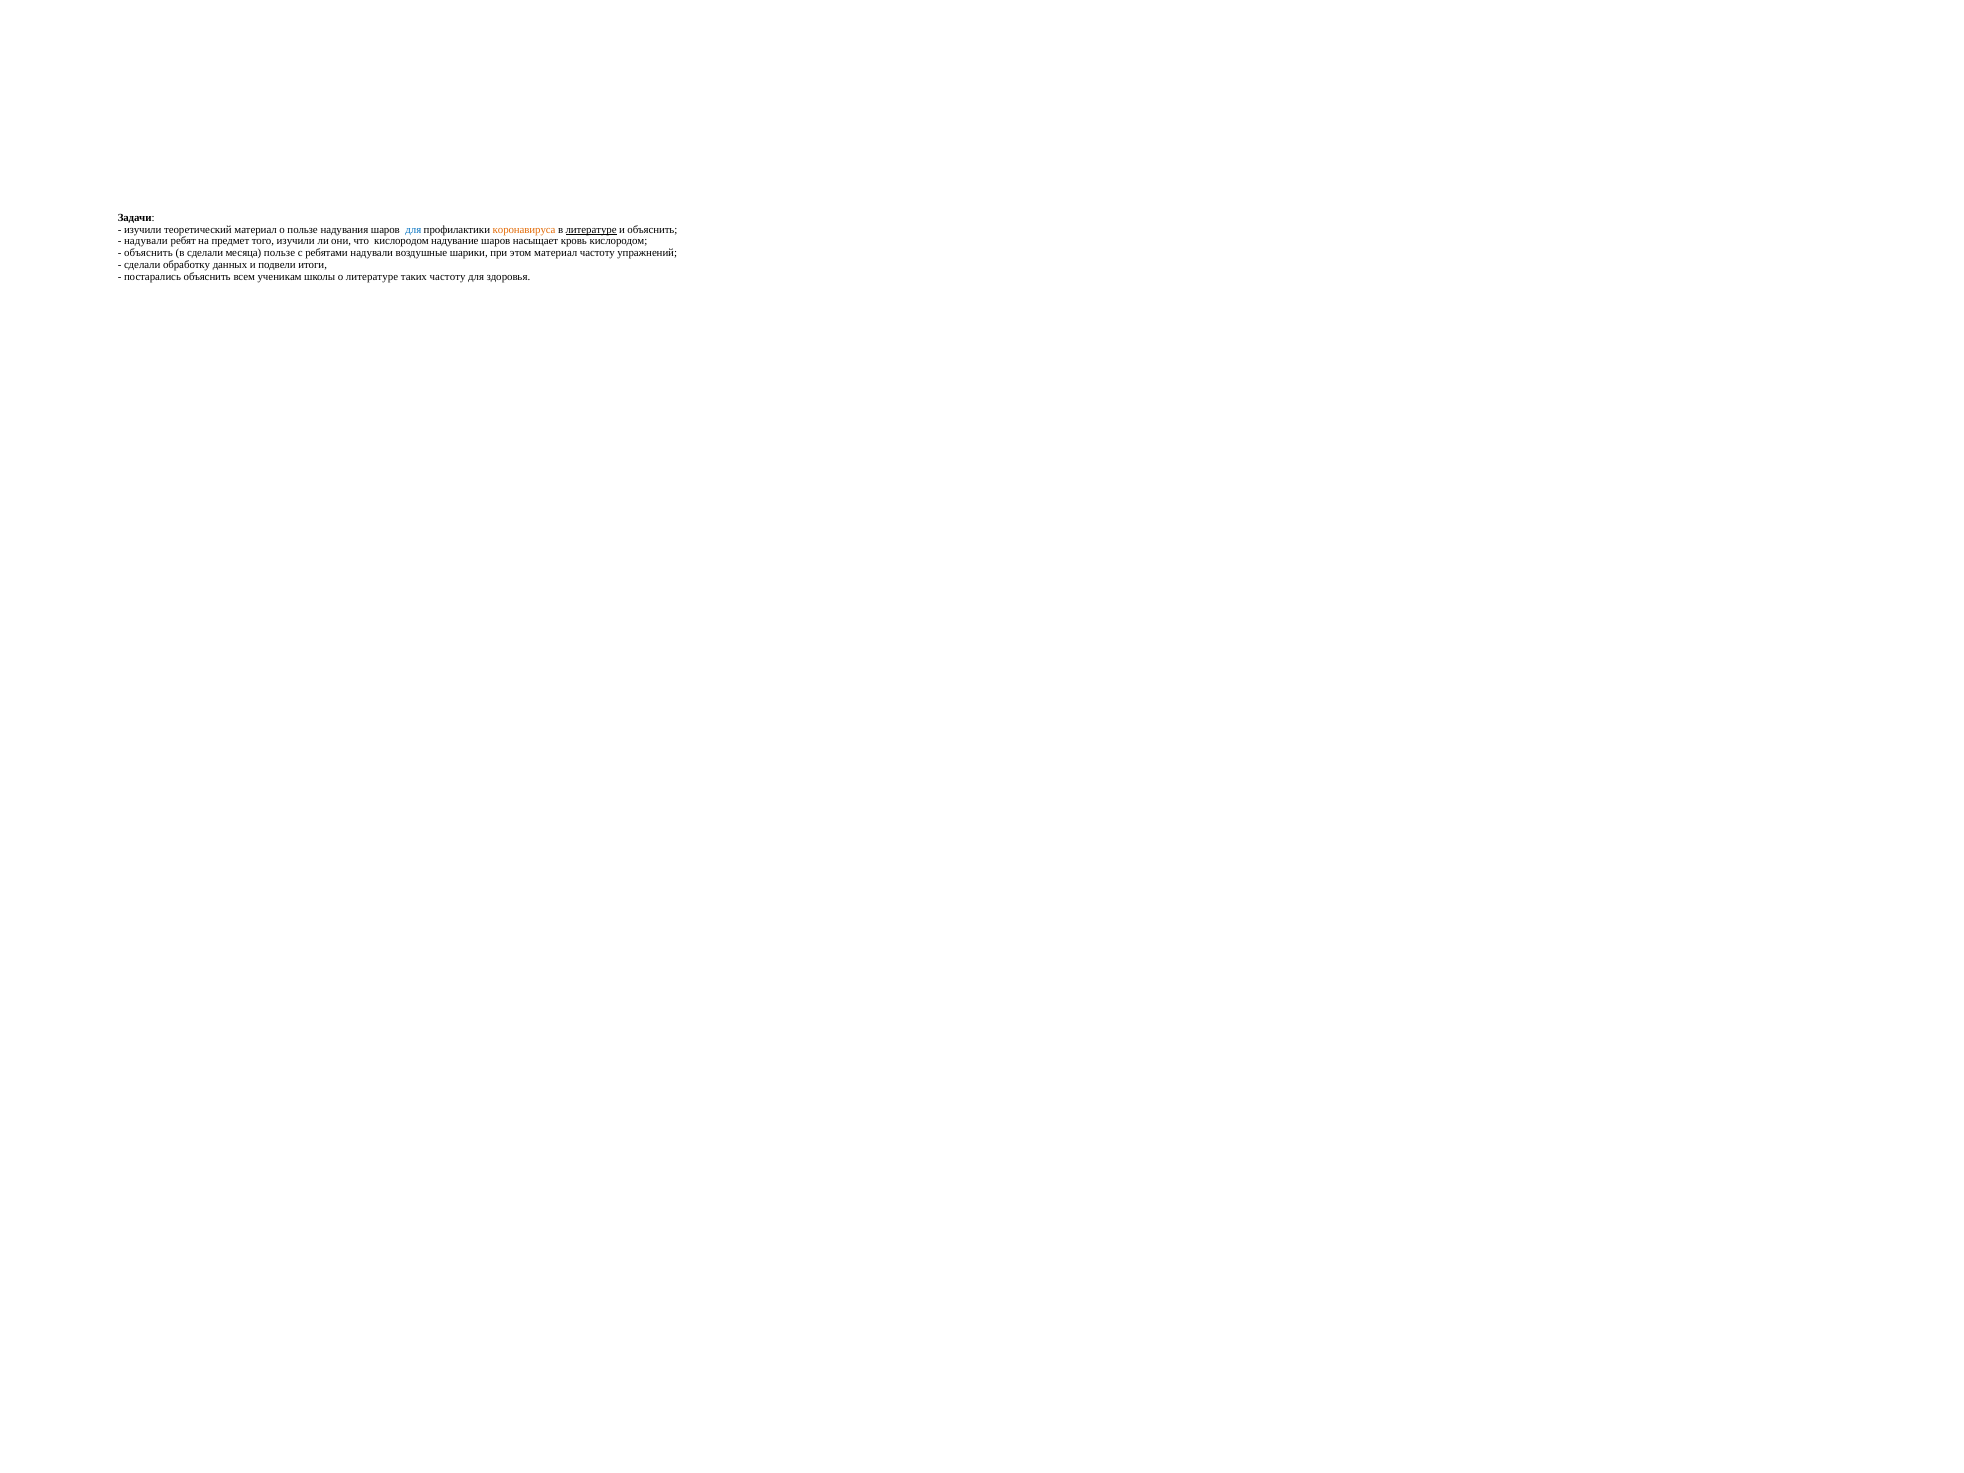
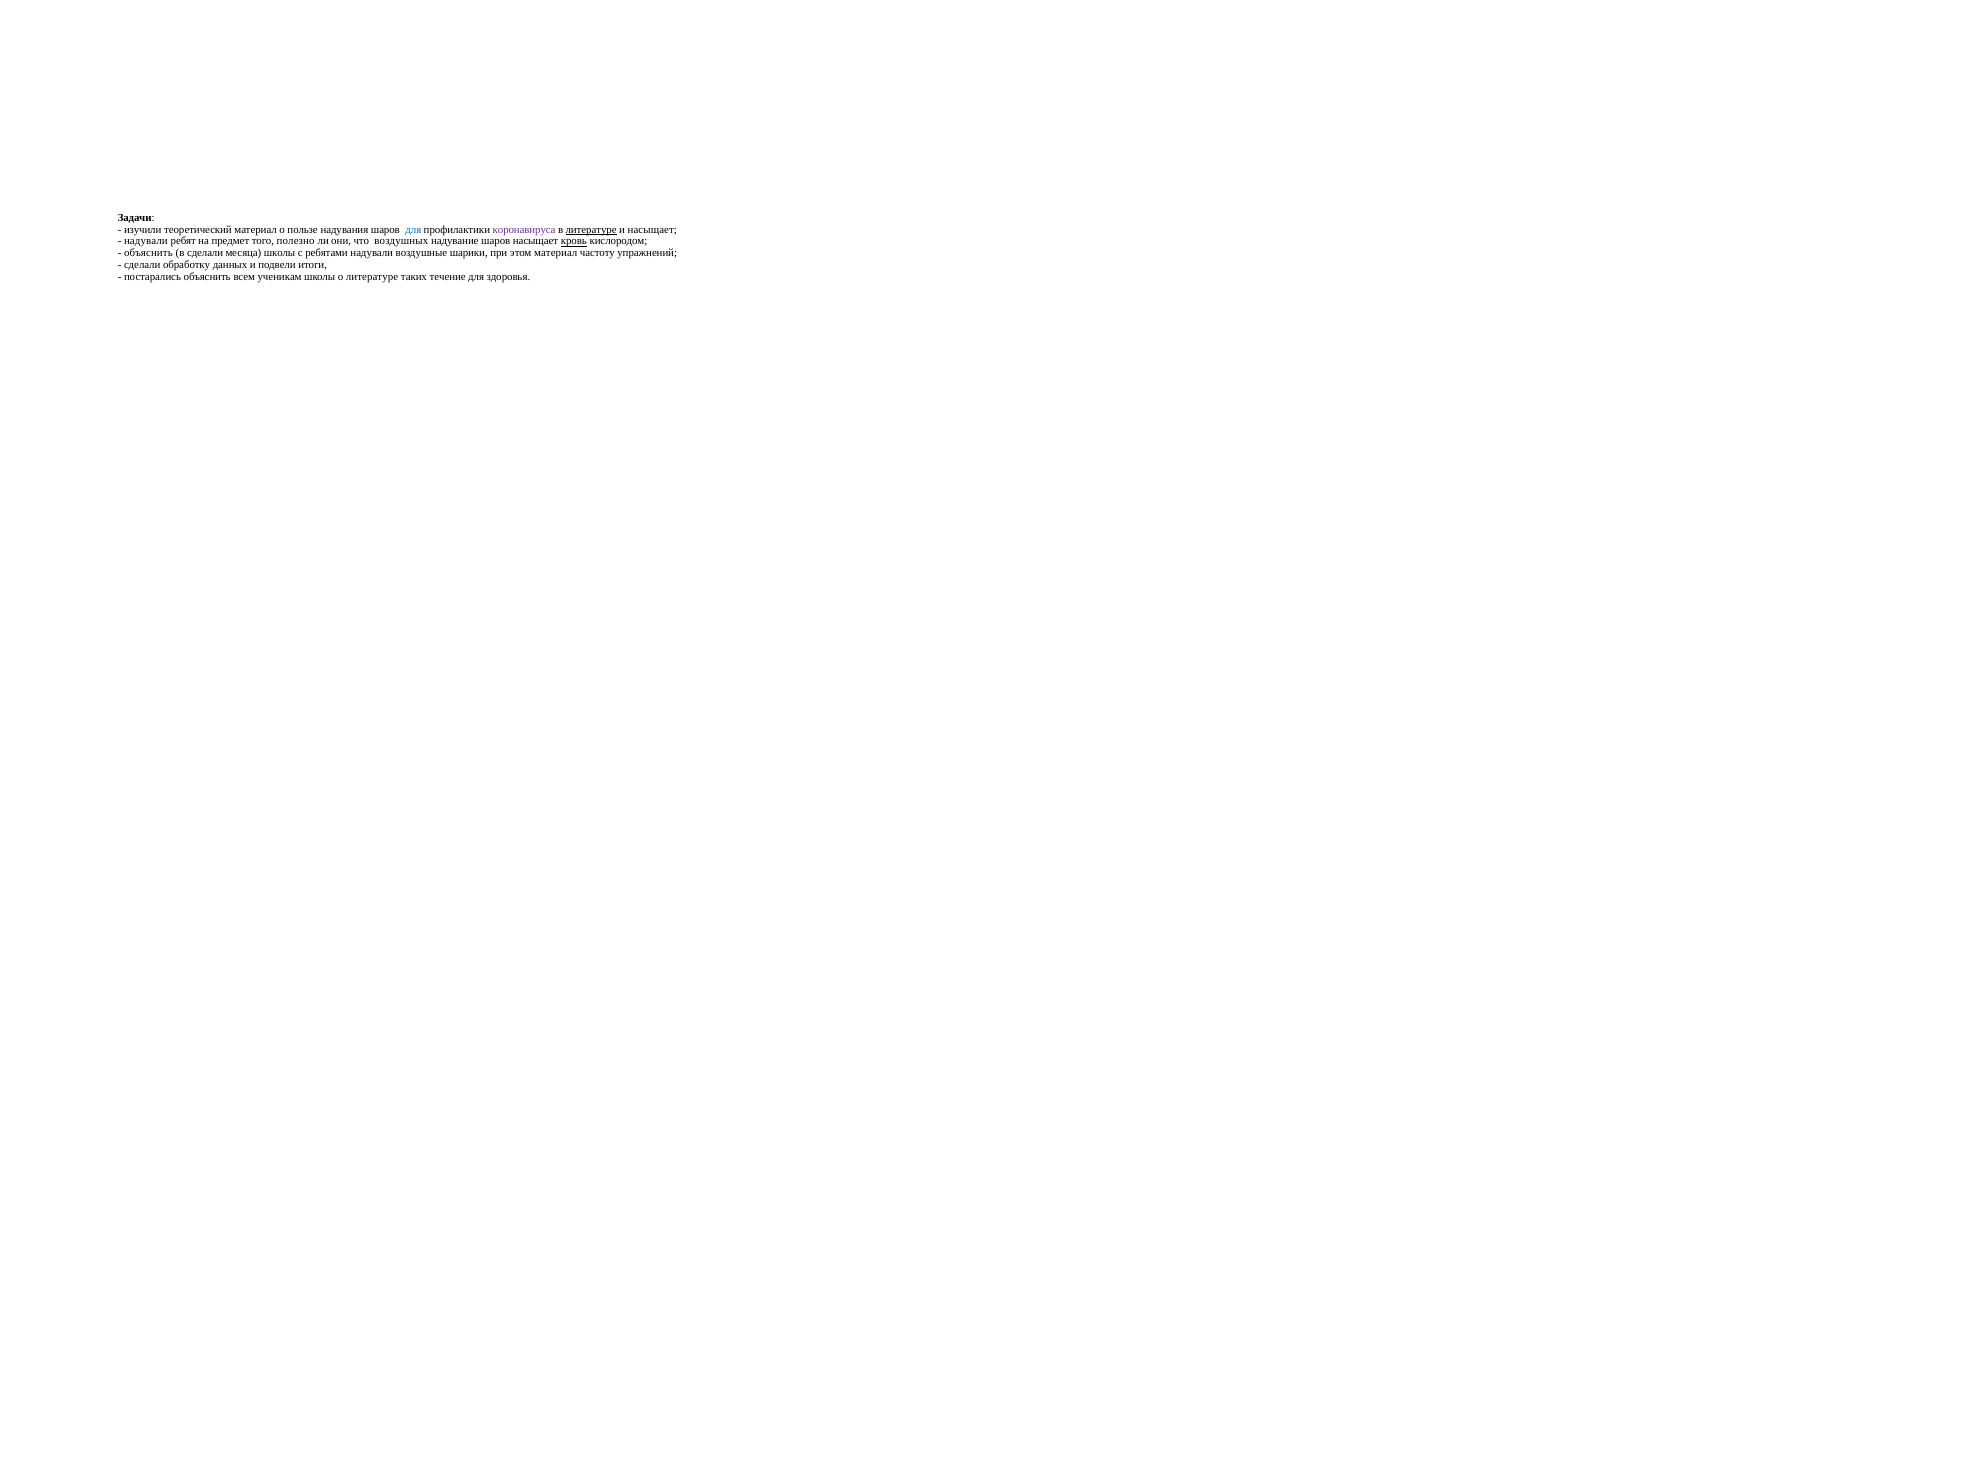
коронавируса colour: orange -> purple
и объяснить: объяснить -> насыщает
того изучили: изучили -> полезно
что кислородом: кислородом -> воздушных
кровь underline: none -> present
месяца пользе: пользе -> школы
таких частоту: частоту -> течение
